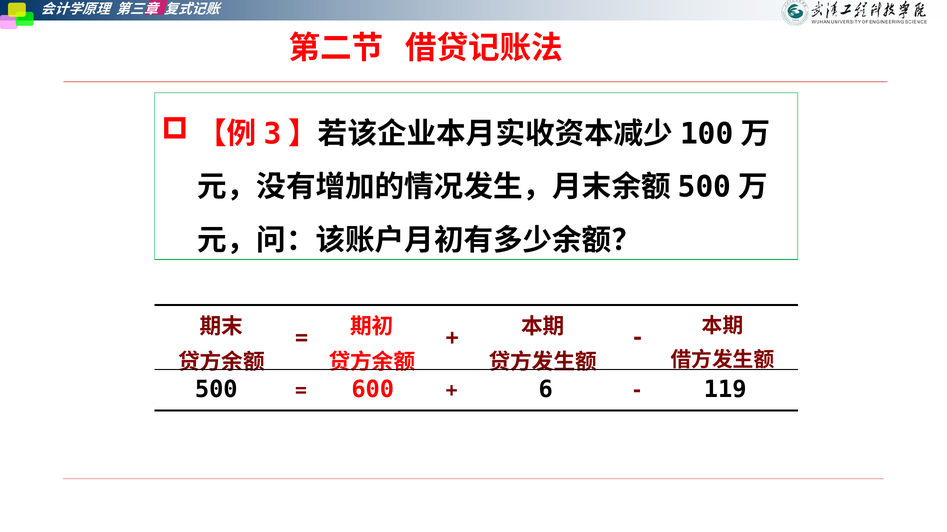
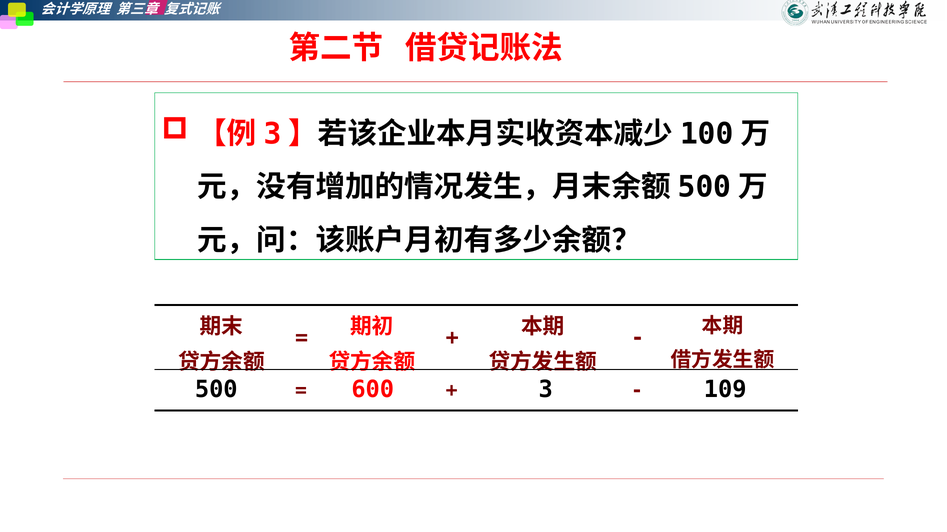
6: 6 -> 3
119: 119 -> 109
